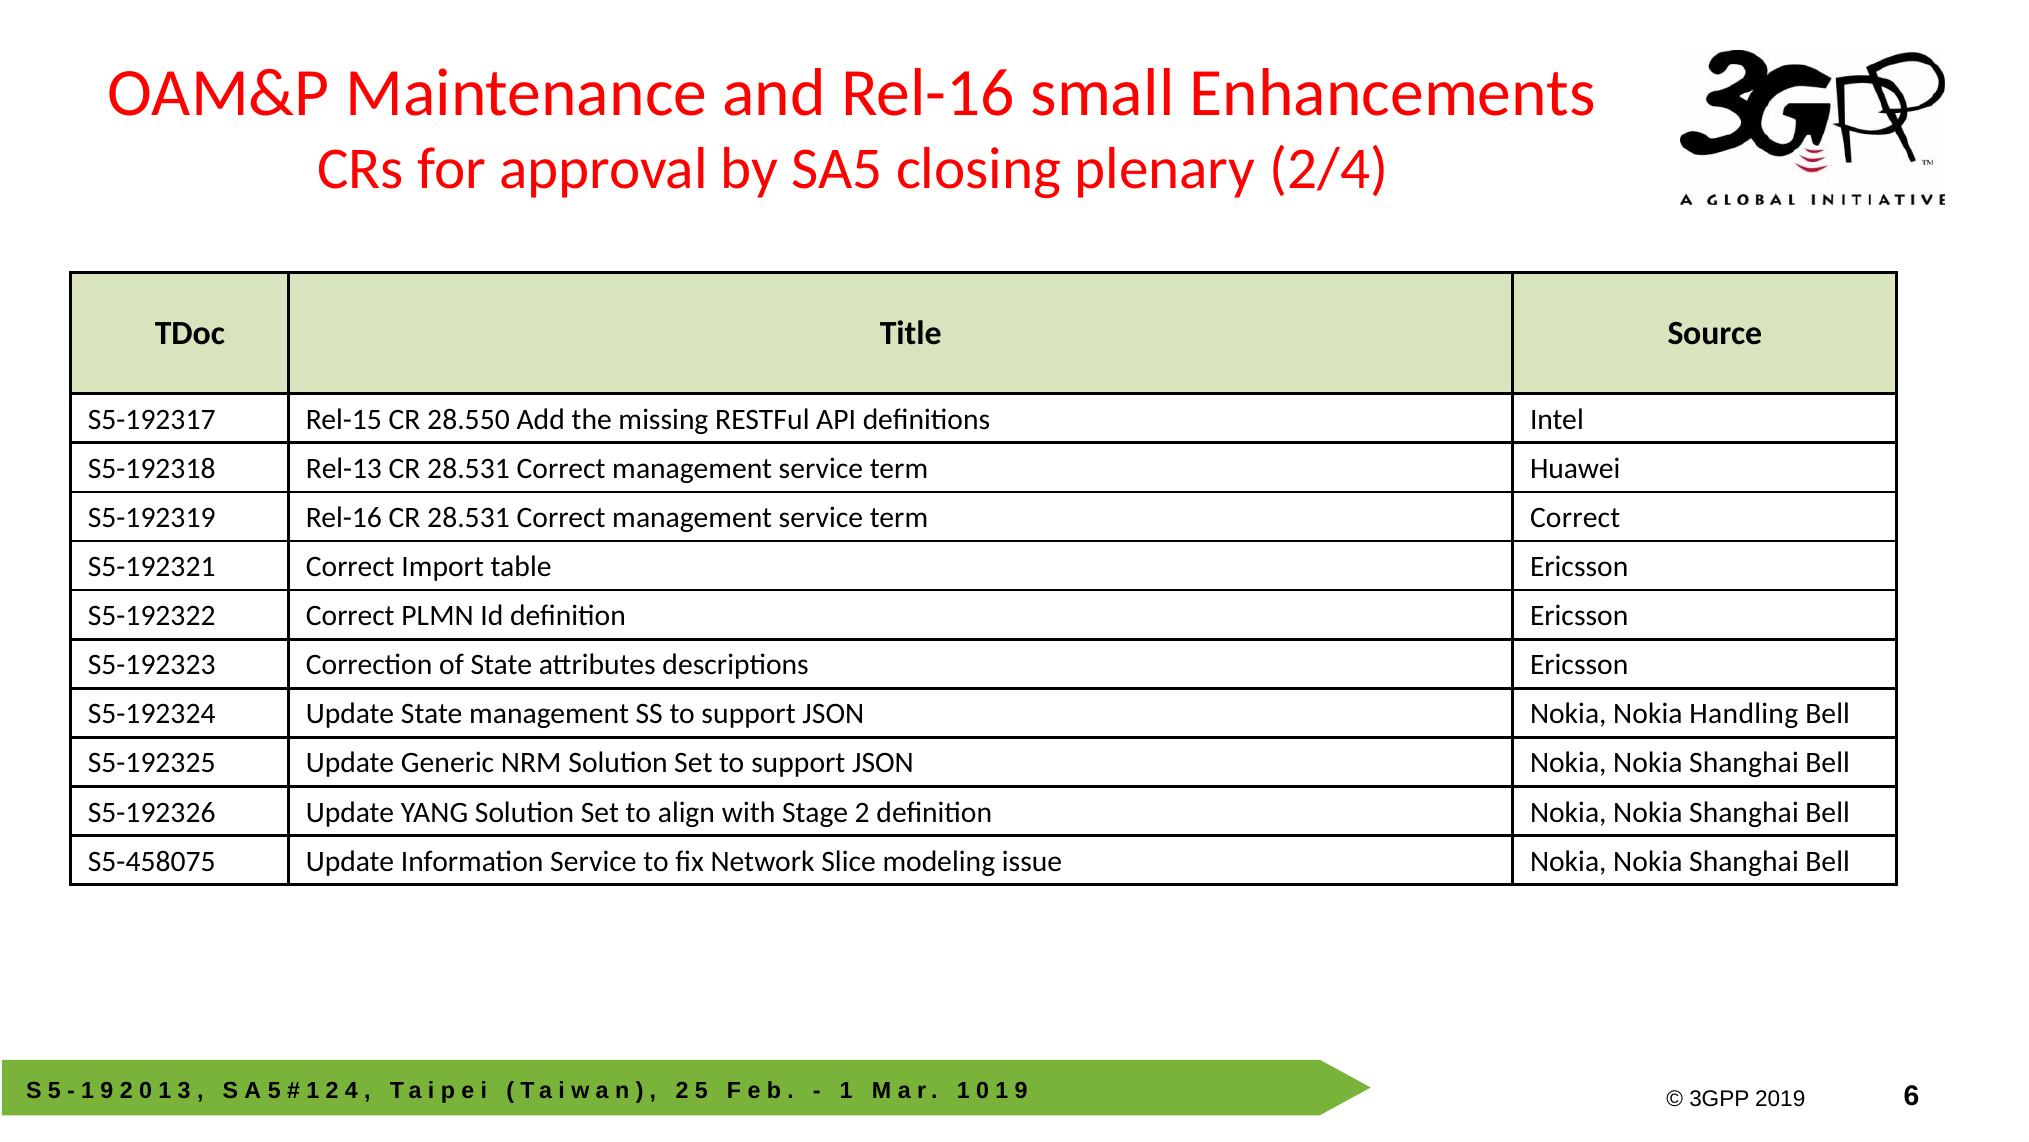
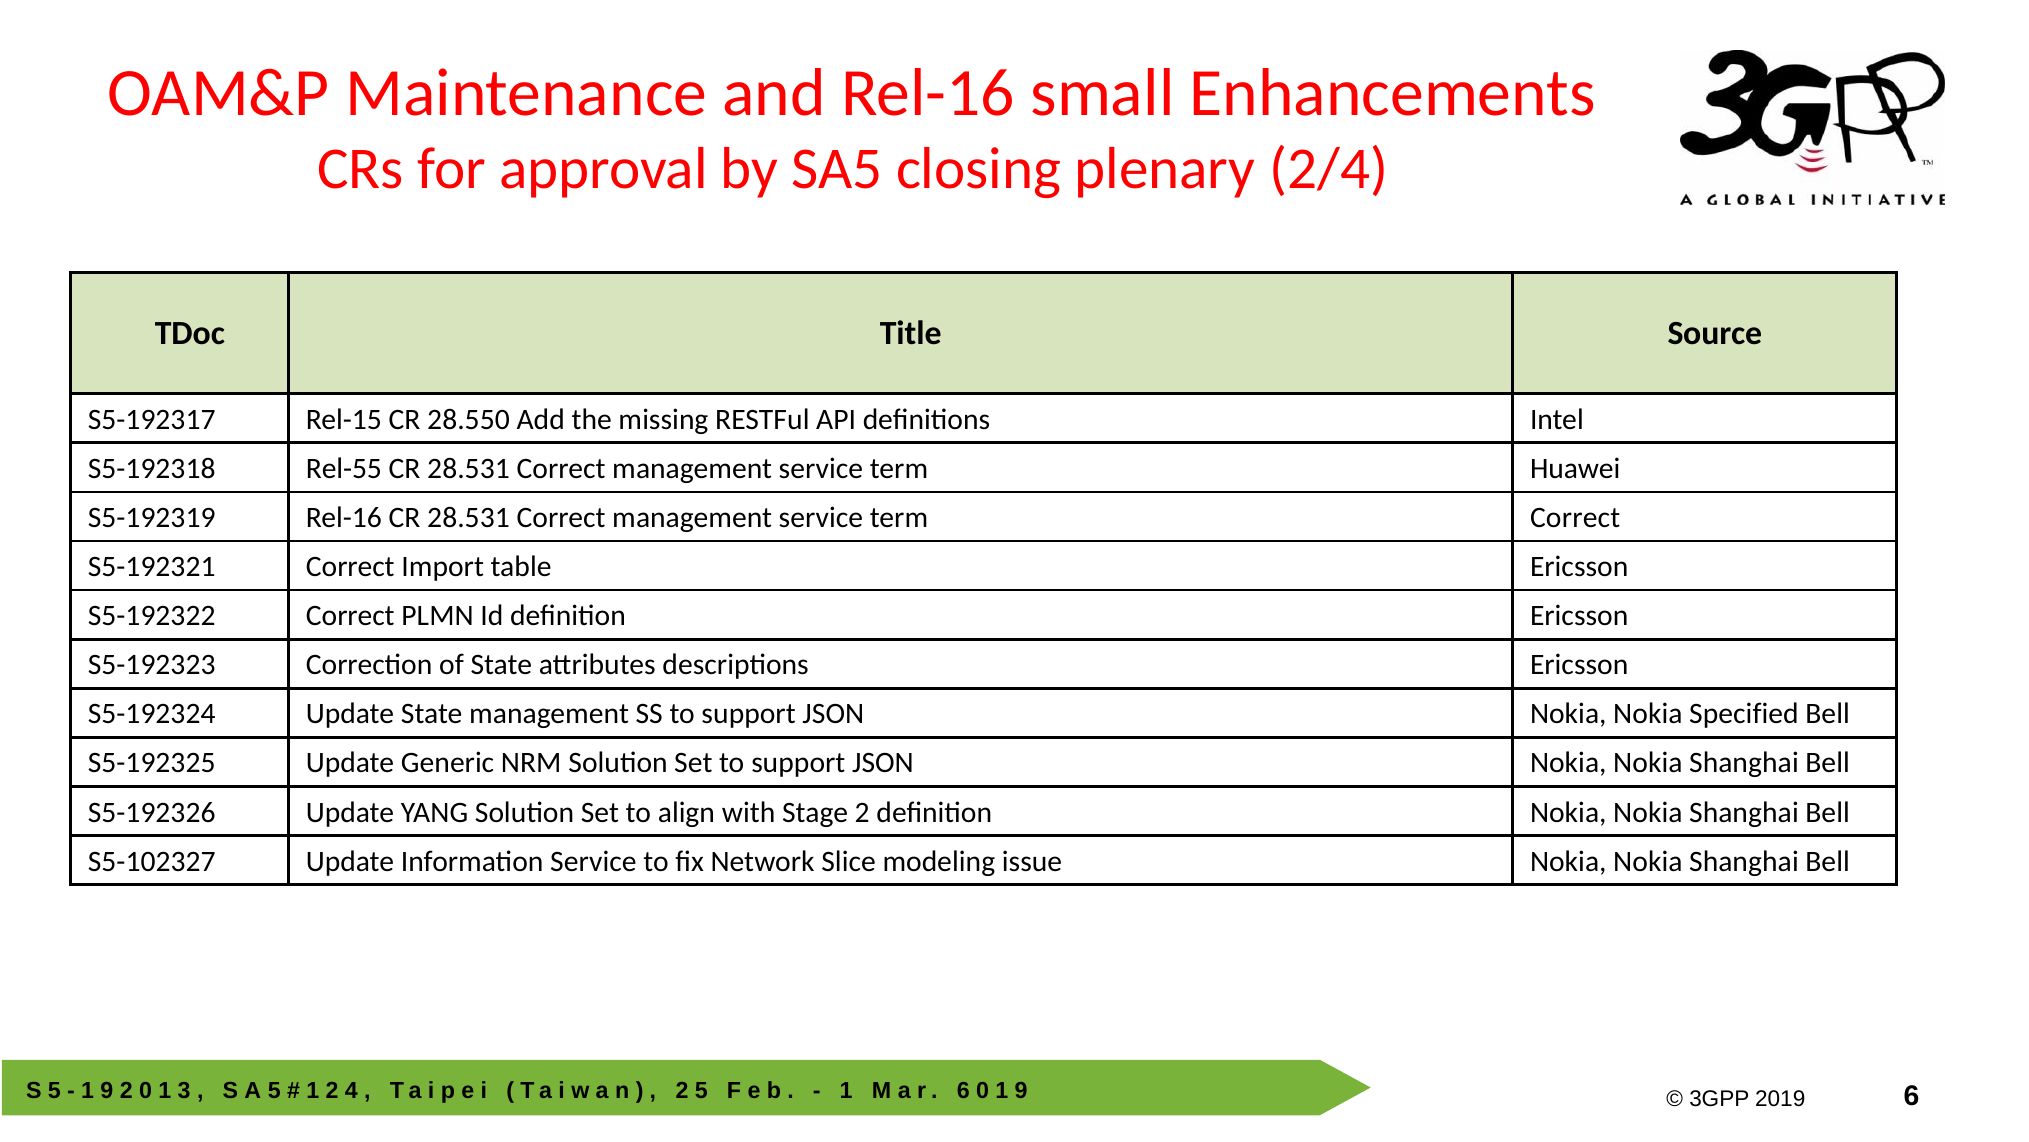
Rel-13: Rel-13 -> Rel-55
Handling: Handling -> Specified
S5-458075: S5-458075 -> S5-102327
1 at (963, 1090): 1 -> 6
